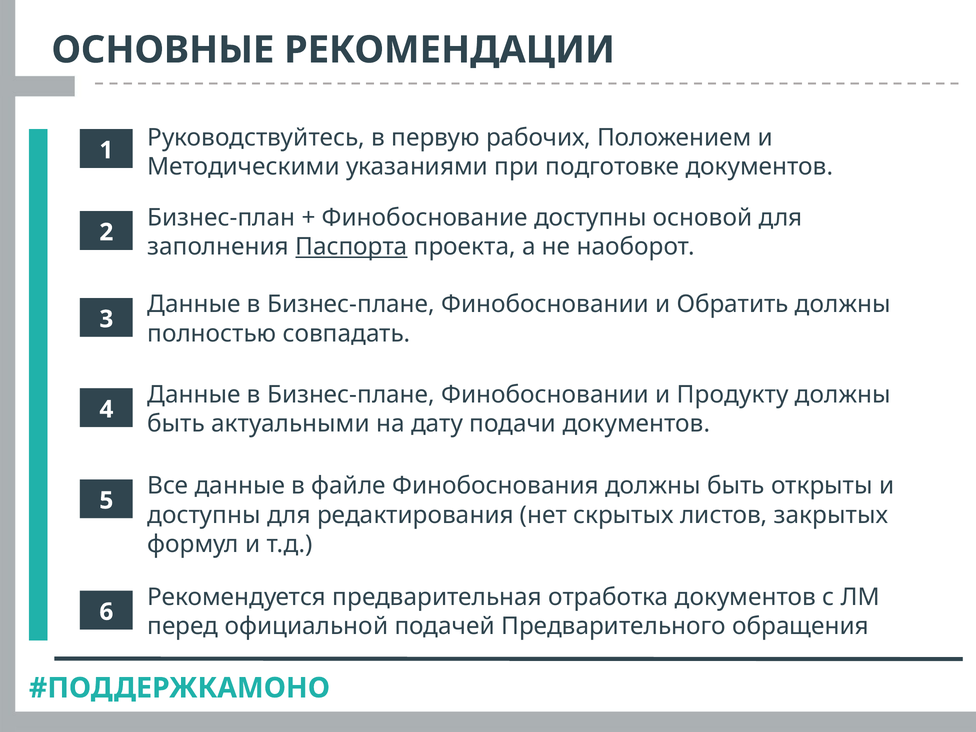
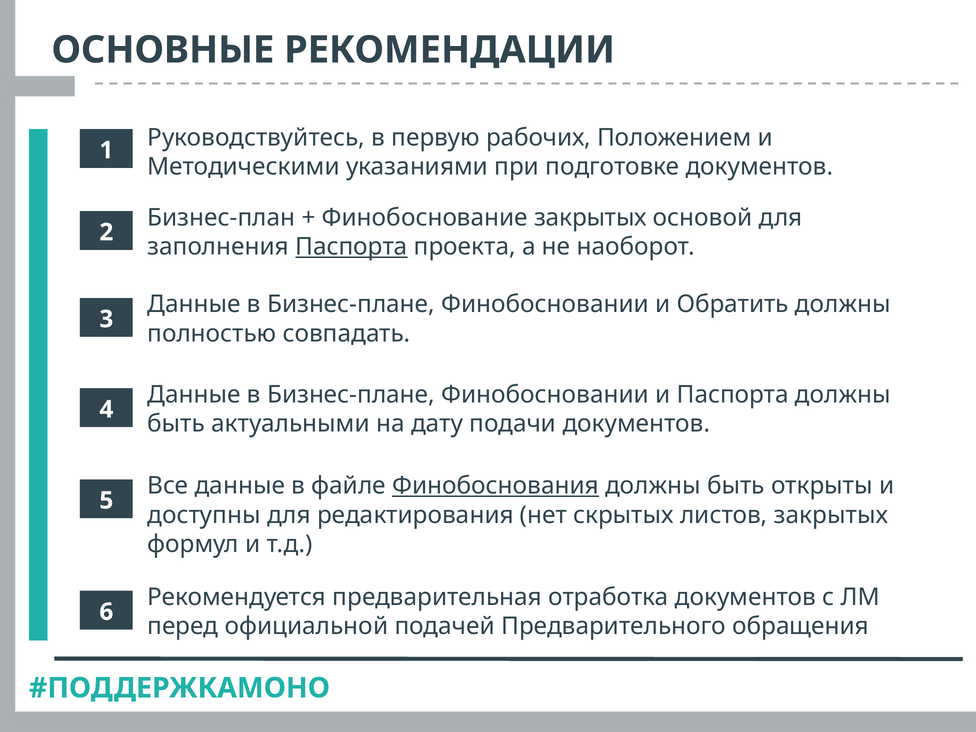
Финобоснование доступны: доступны -> закрытых
и Продукту: Продукту -> Паспорта
Финобоснования underline: none -> present
